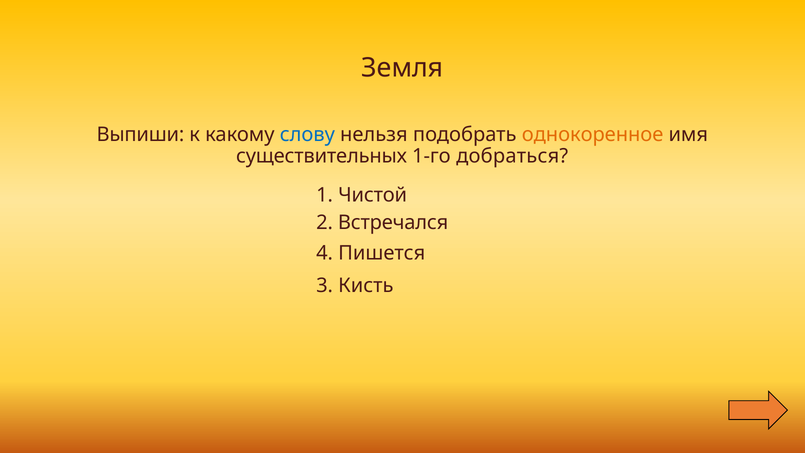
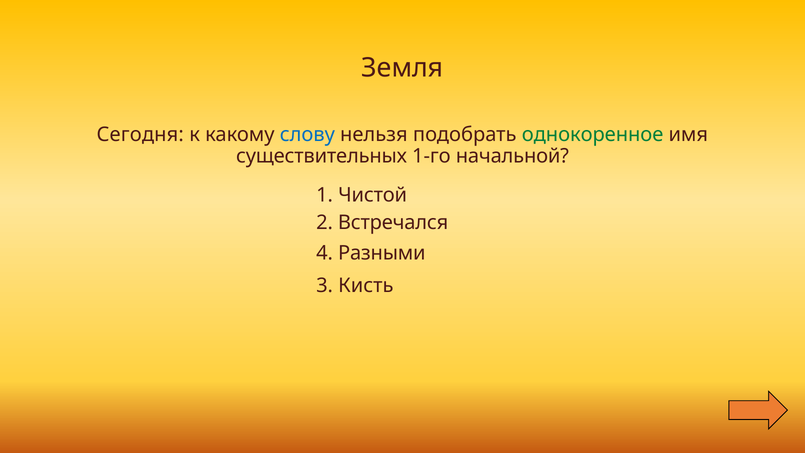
Выпиши: Выпиши -> Сегодня
однокоренное colour: orange -> green
добраться: добраться -> начальной
Пишется: Пишется -> Разными
